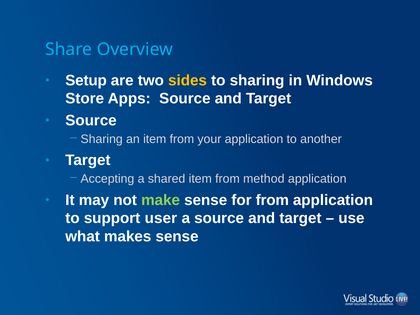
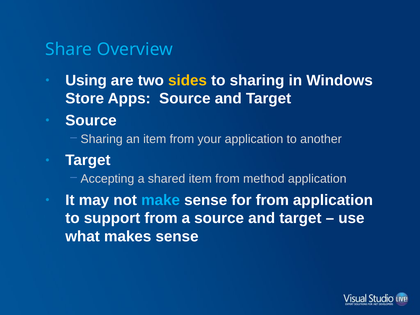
Setup: Setup -> Using
make colour: light green -> light blue
support user: user -> from
